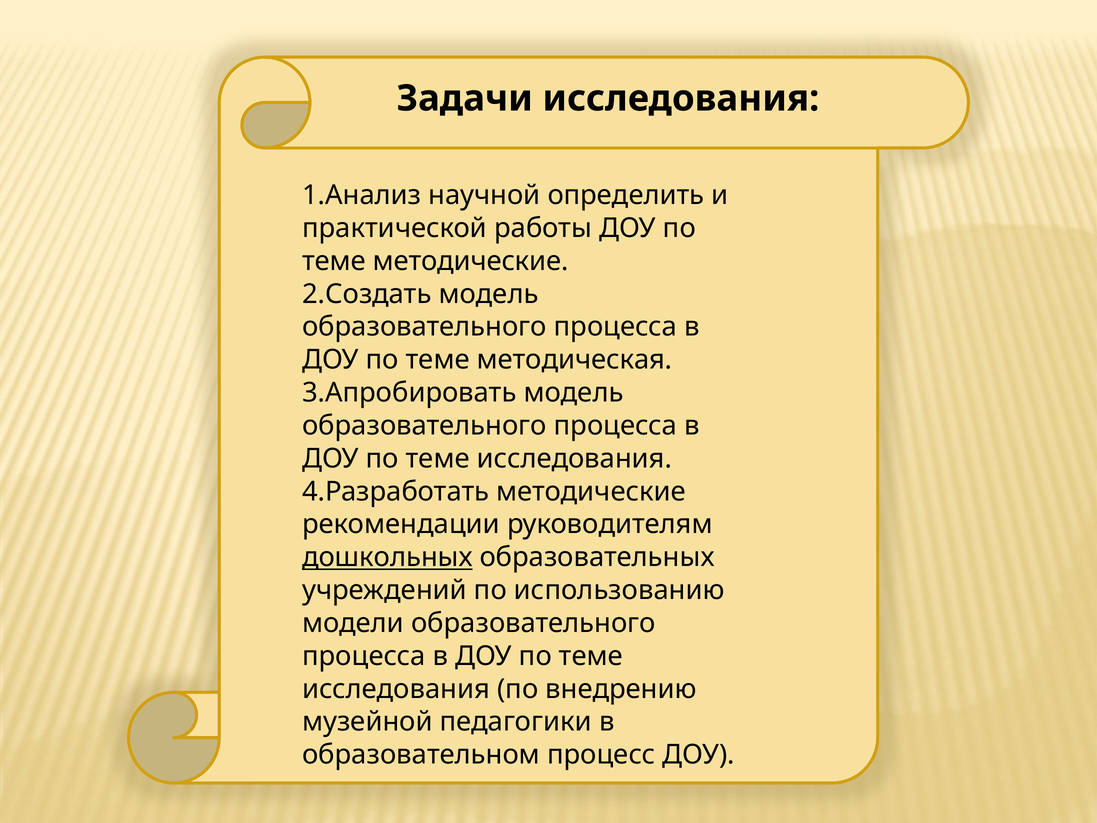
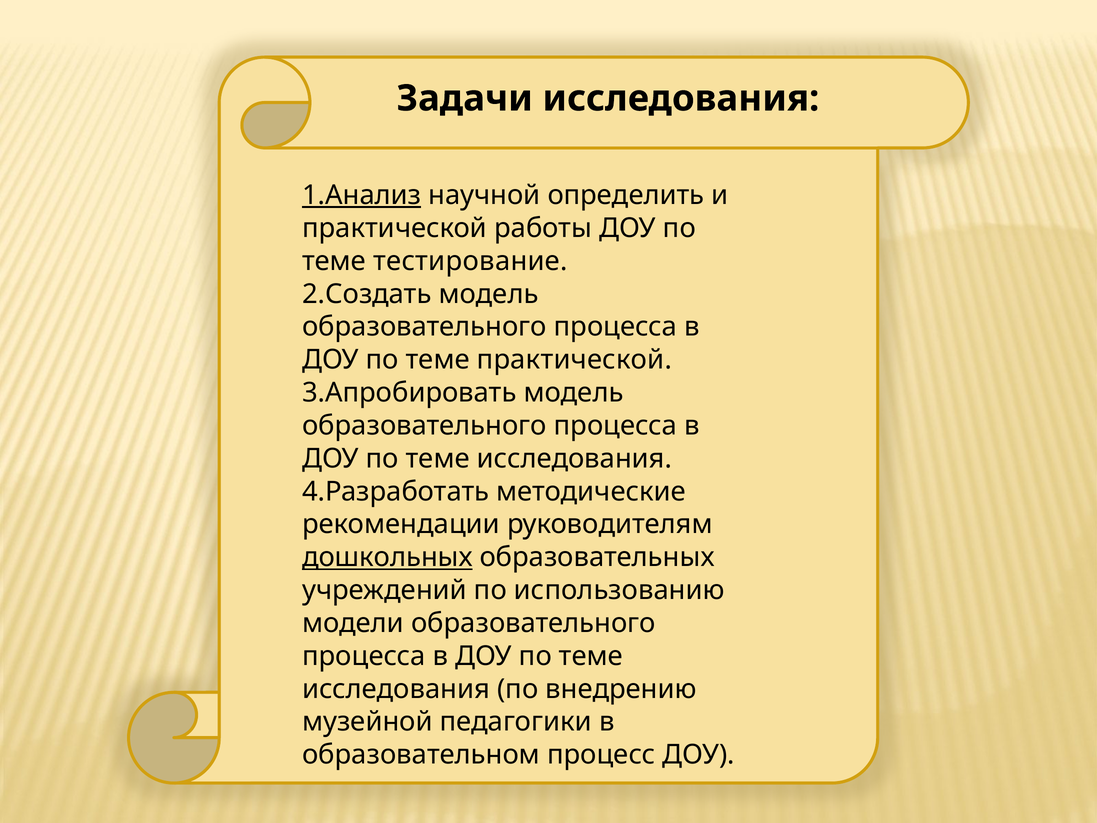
1.Анализ underline: none -> present
теме методические: методические -> тестирование
теме методическая: методическая -> практической
